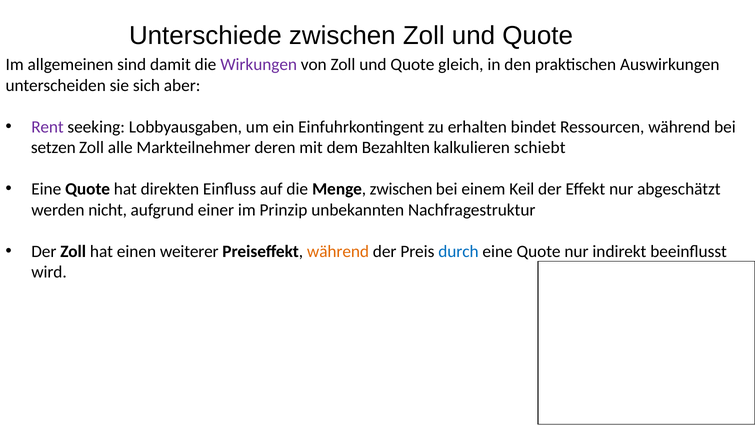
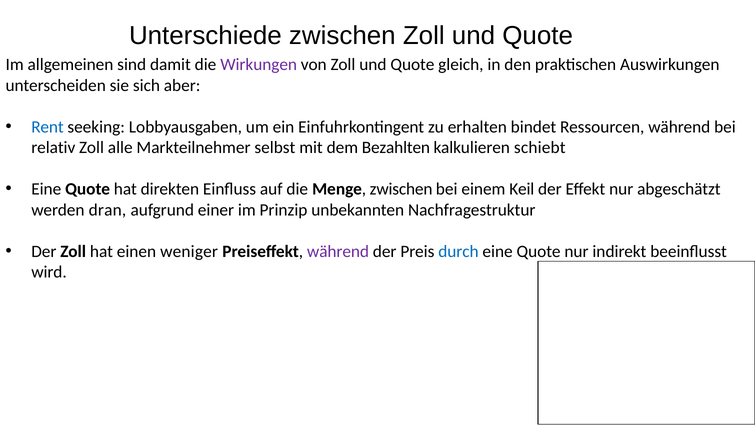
Rent colour: purple -> blue
setzen: setzen -> relativ
deren: deren -> selbst
nicht: nicht -> dran
weiterer: weiterer -> weniger
während at (338, 251) colour: orange -> purple
